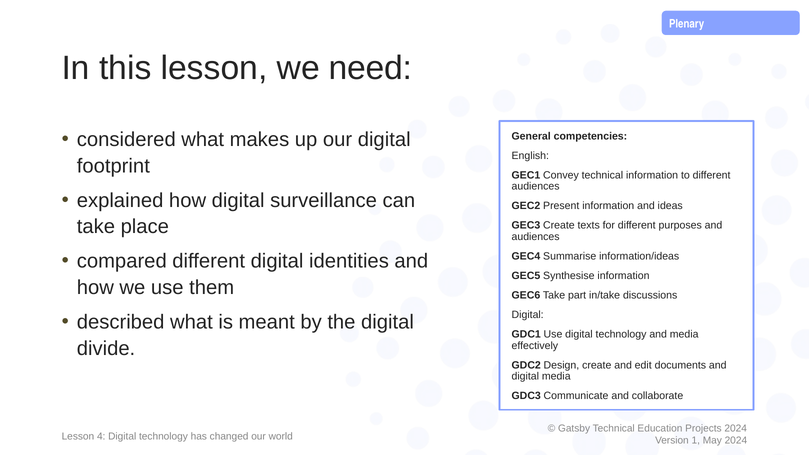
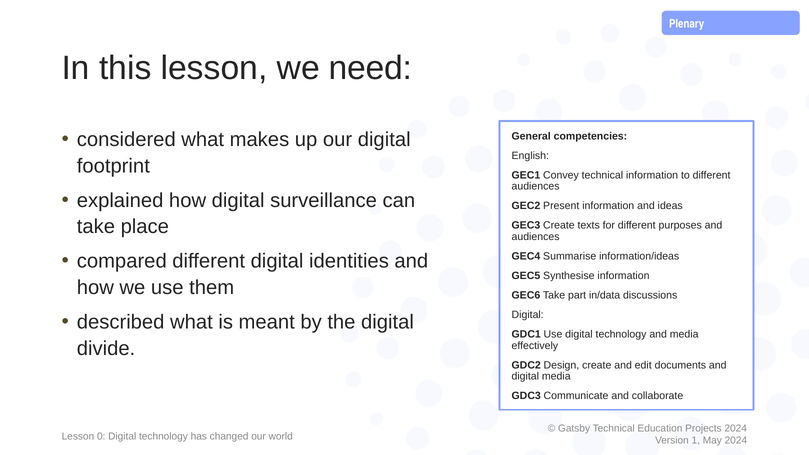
in/take: in/take -> in/data
4: 4 -> 0
